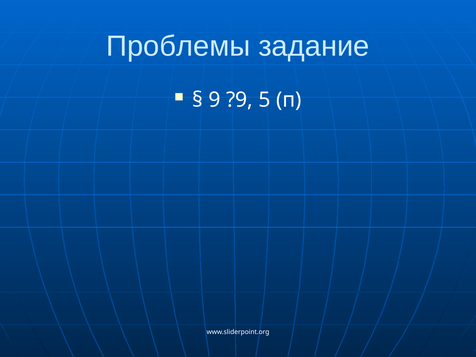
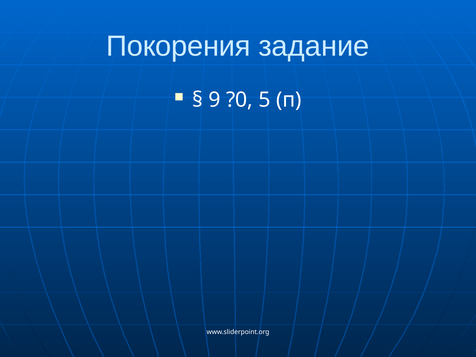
Проблемы: Проблемы -> Покорения
?9: ?9 -> ?0
